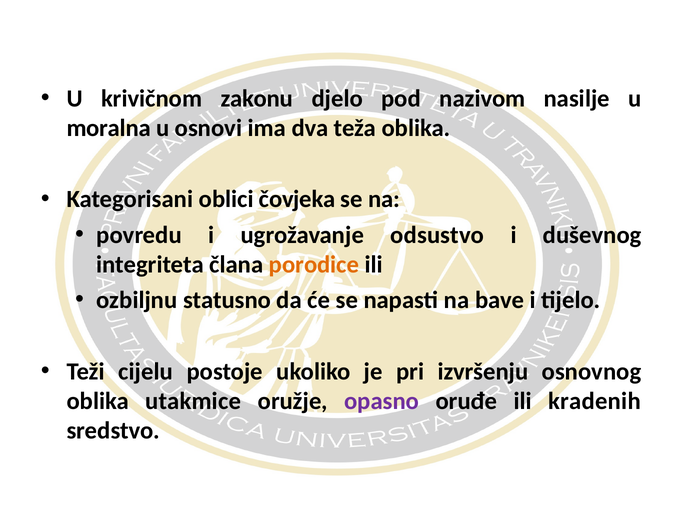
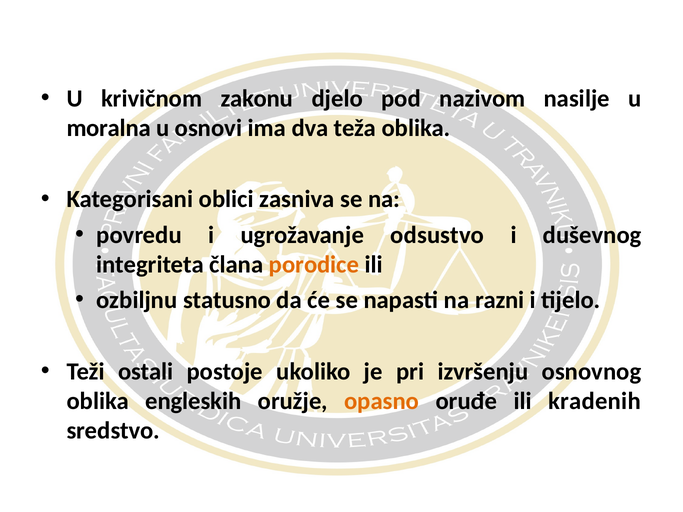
čovjeka: čovjeka -> zasniva
bave: bave -> razni
cijelu: cijelu -> ostali
utakmice: utakmice -> engleskih
opasno colour: purple -> orange
